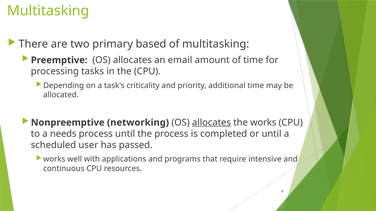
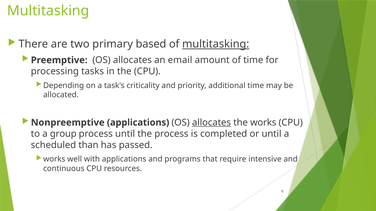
multitasking at (216, 44) underline: none -> present
Nonpreemptive networking: networking -> applications
needs: needs -> group
user: user -> than
